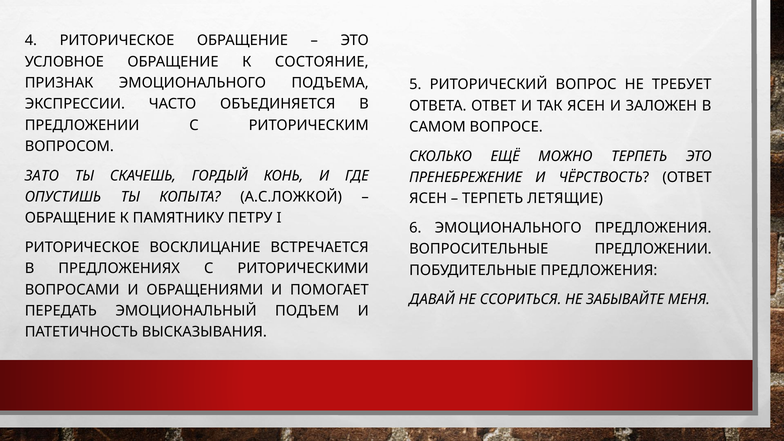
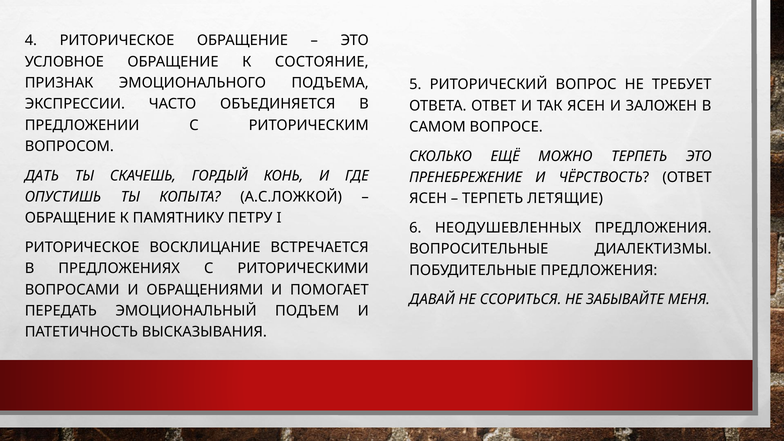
ЗАТО: ЗАТО -> ДАТЬ
6 ЭМОЦИОНАЛЬНОГО: ЭМОЦИОНАЛЬНОГО -> НЕОДУШЕВЛЕННЫХ
ВОПРОСИТЕЛЬНЫЕ ПРЕДЛОЖЕНИИ: ПРЕДЛОЖЕНИИ -> ДИАЛЕКТИЗМЫ
